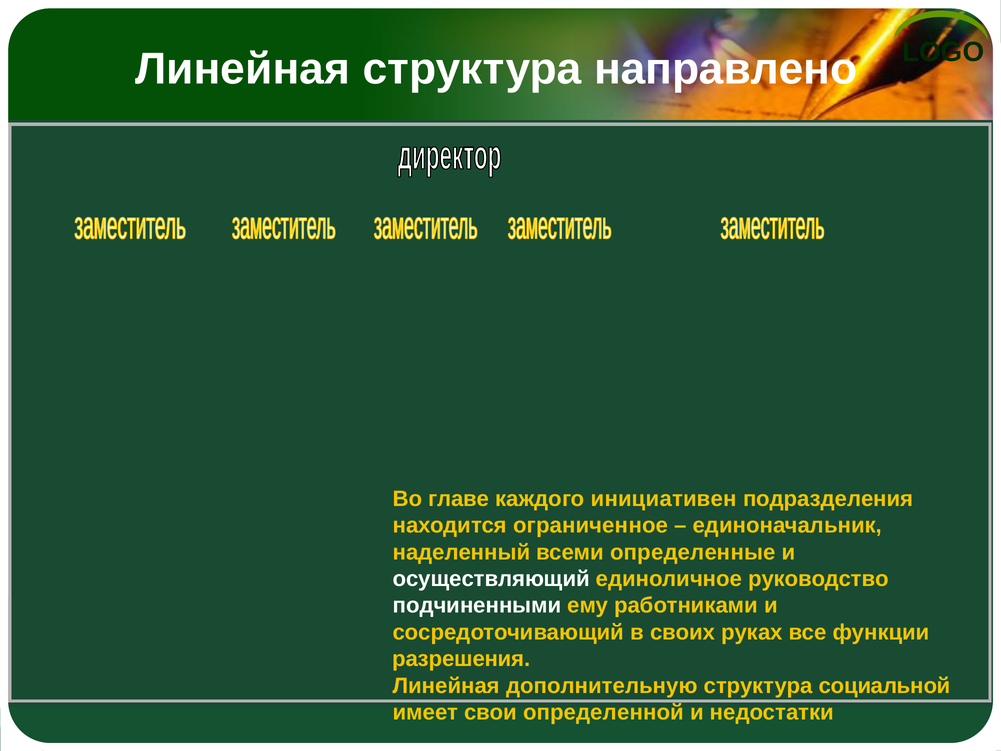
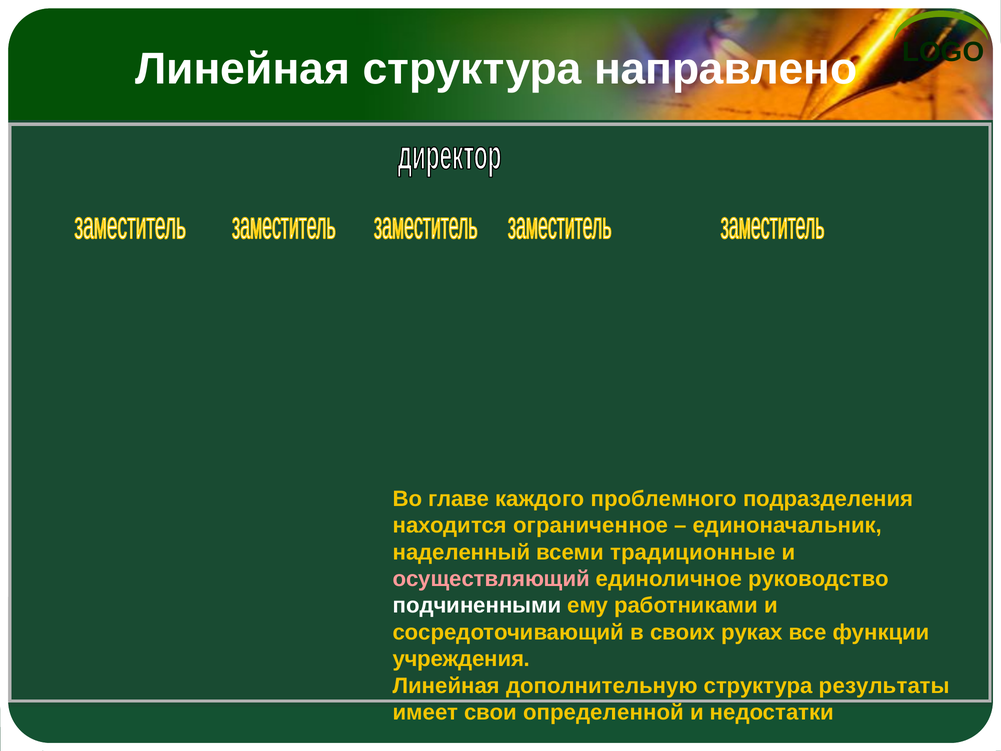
инициативен: инициативен -> проблемного
определенные: определенные -> традиционные
осуществляющий colour: white -> pink
разрешения: разрешения -> учреждения
социальной: социальной -> результаты
